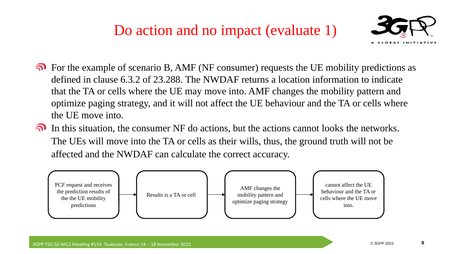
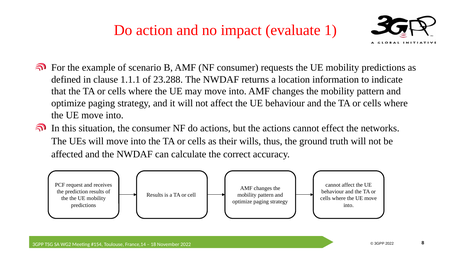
6.3.2: 6.3.2 -> 1.1.1
looks: looks -> effect
